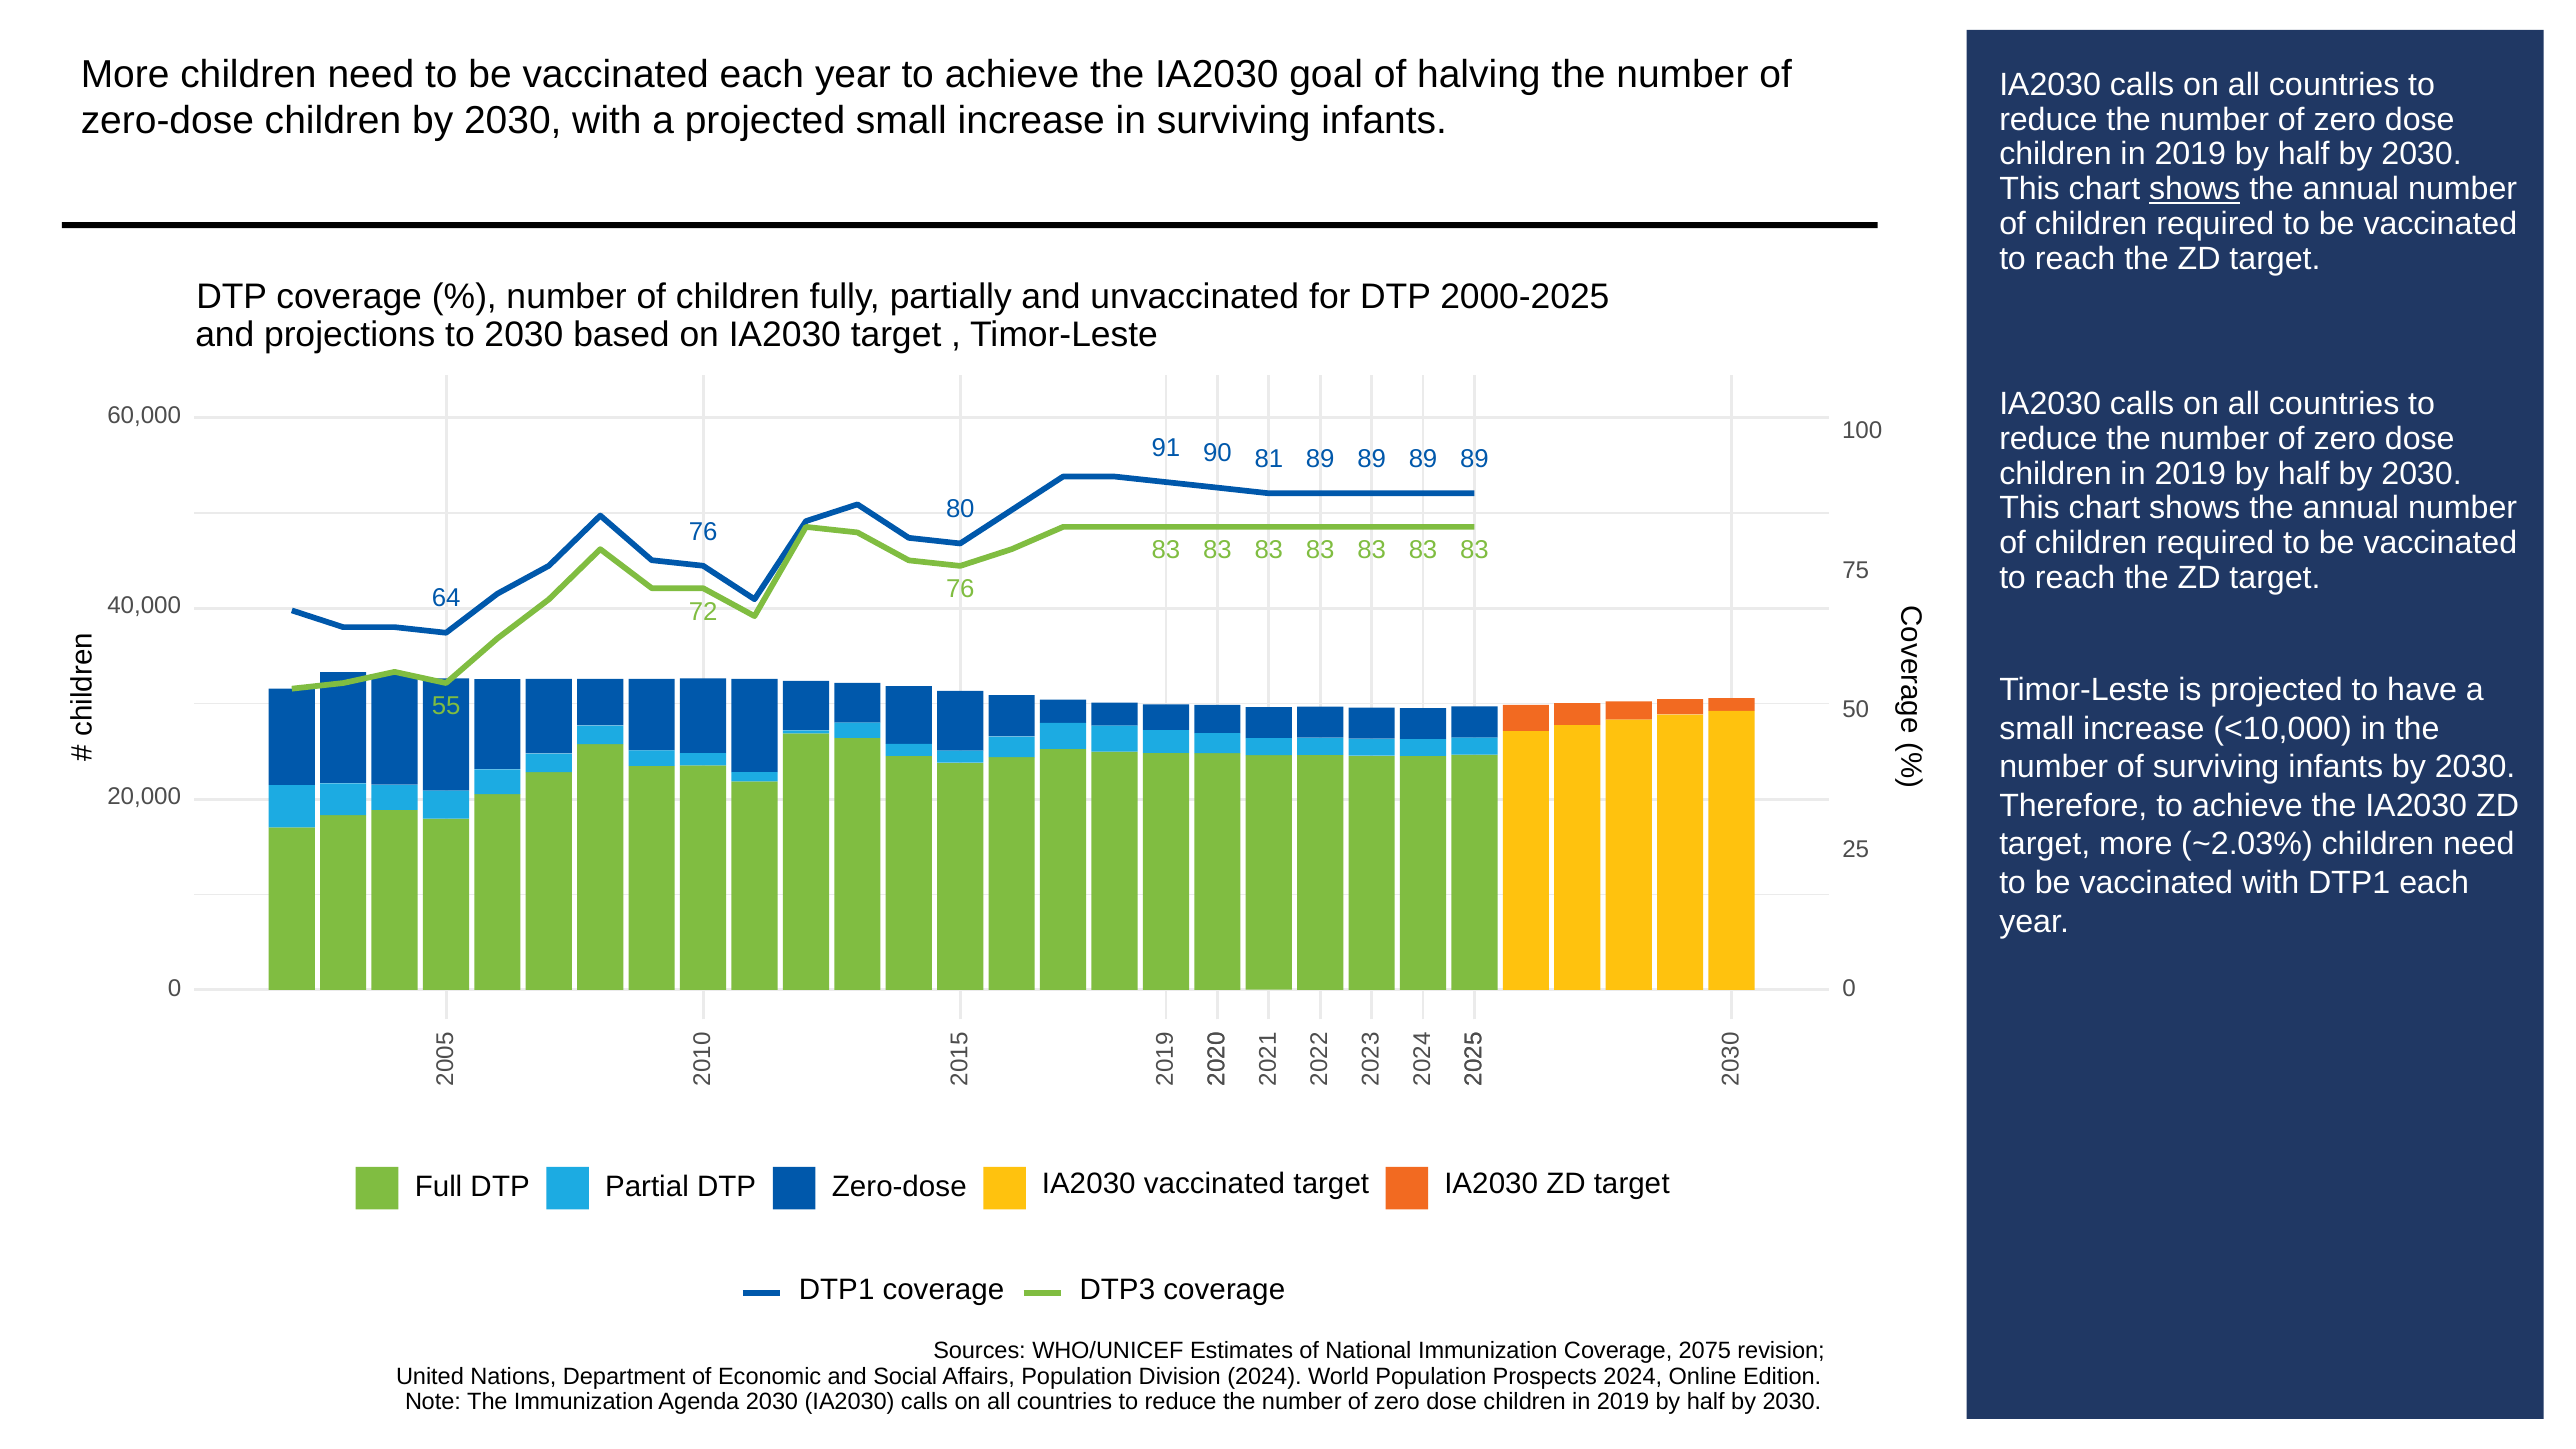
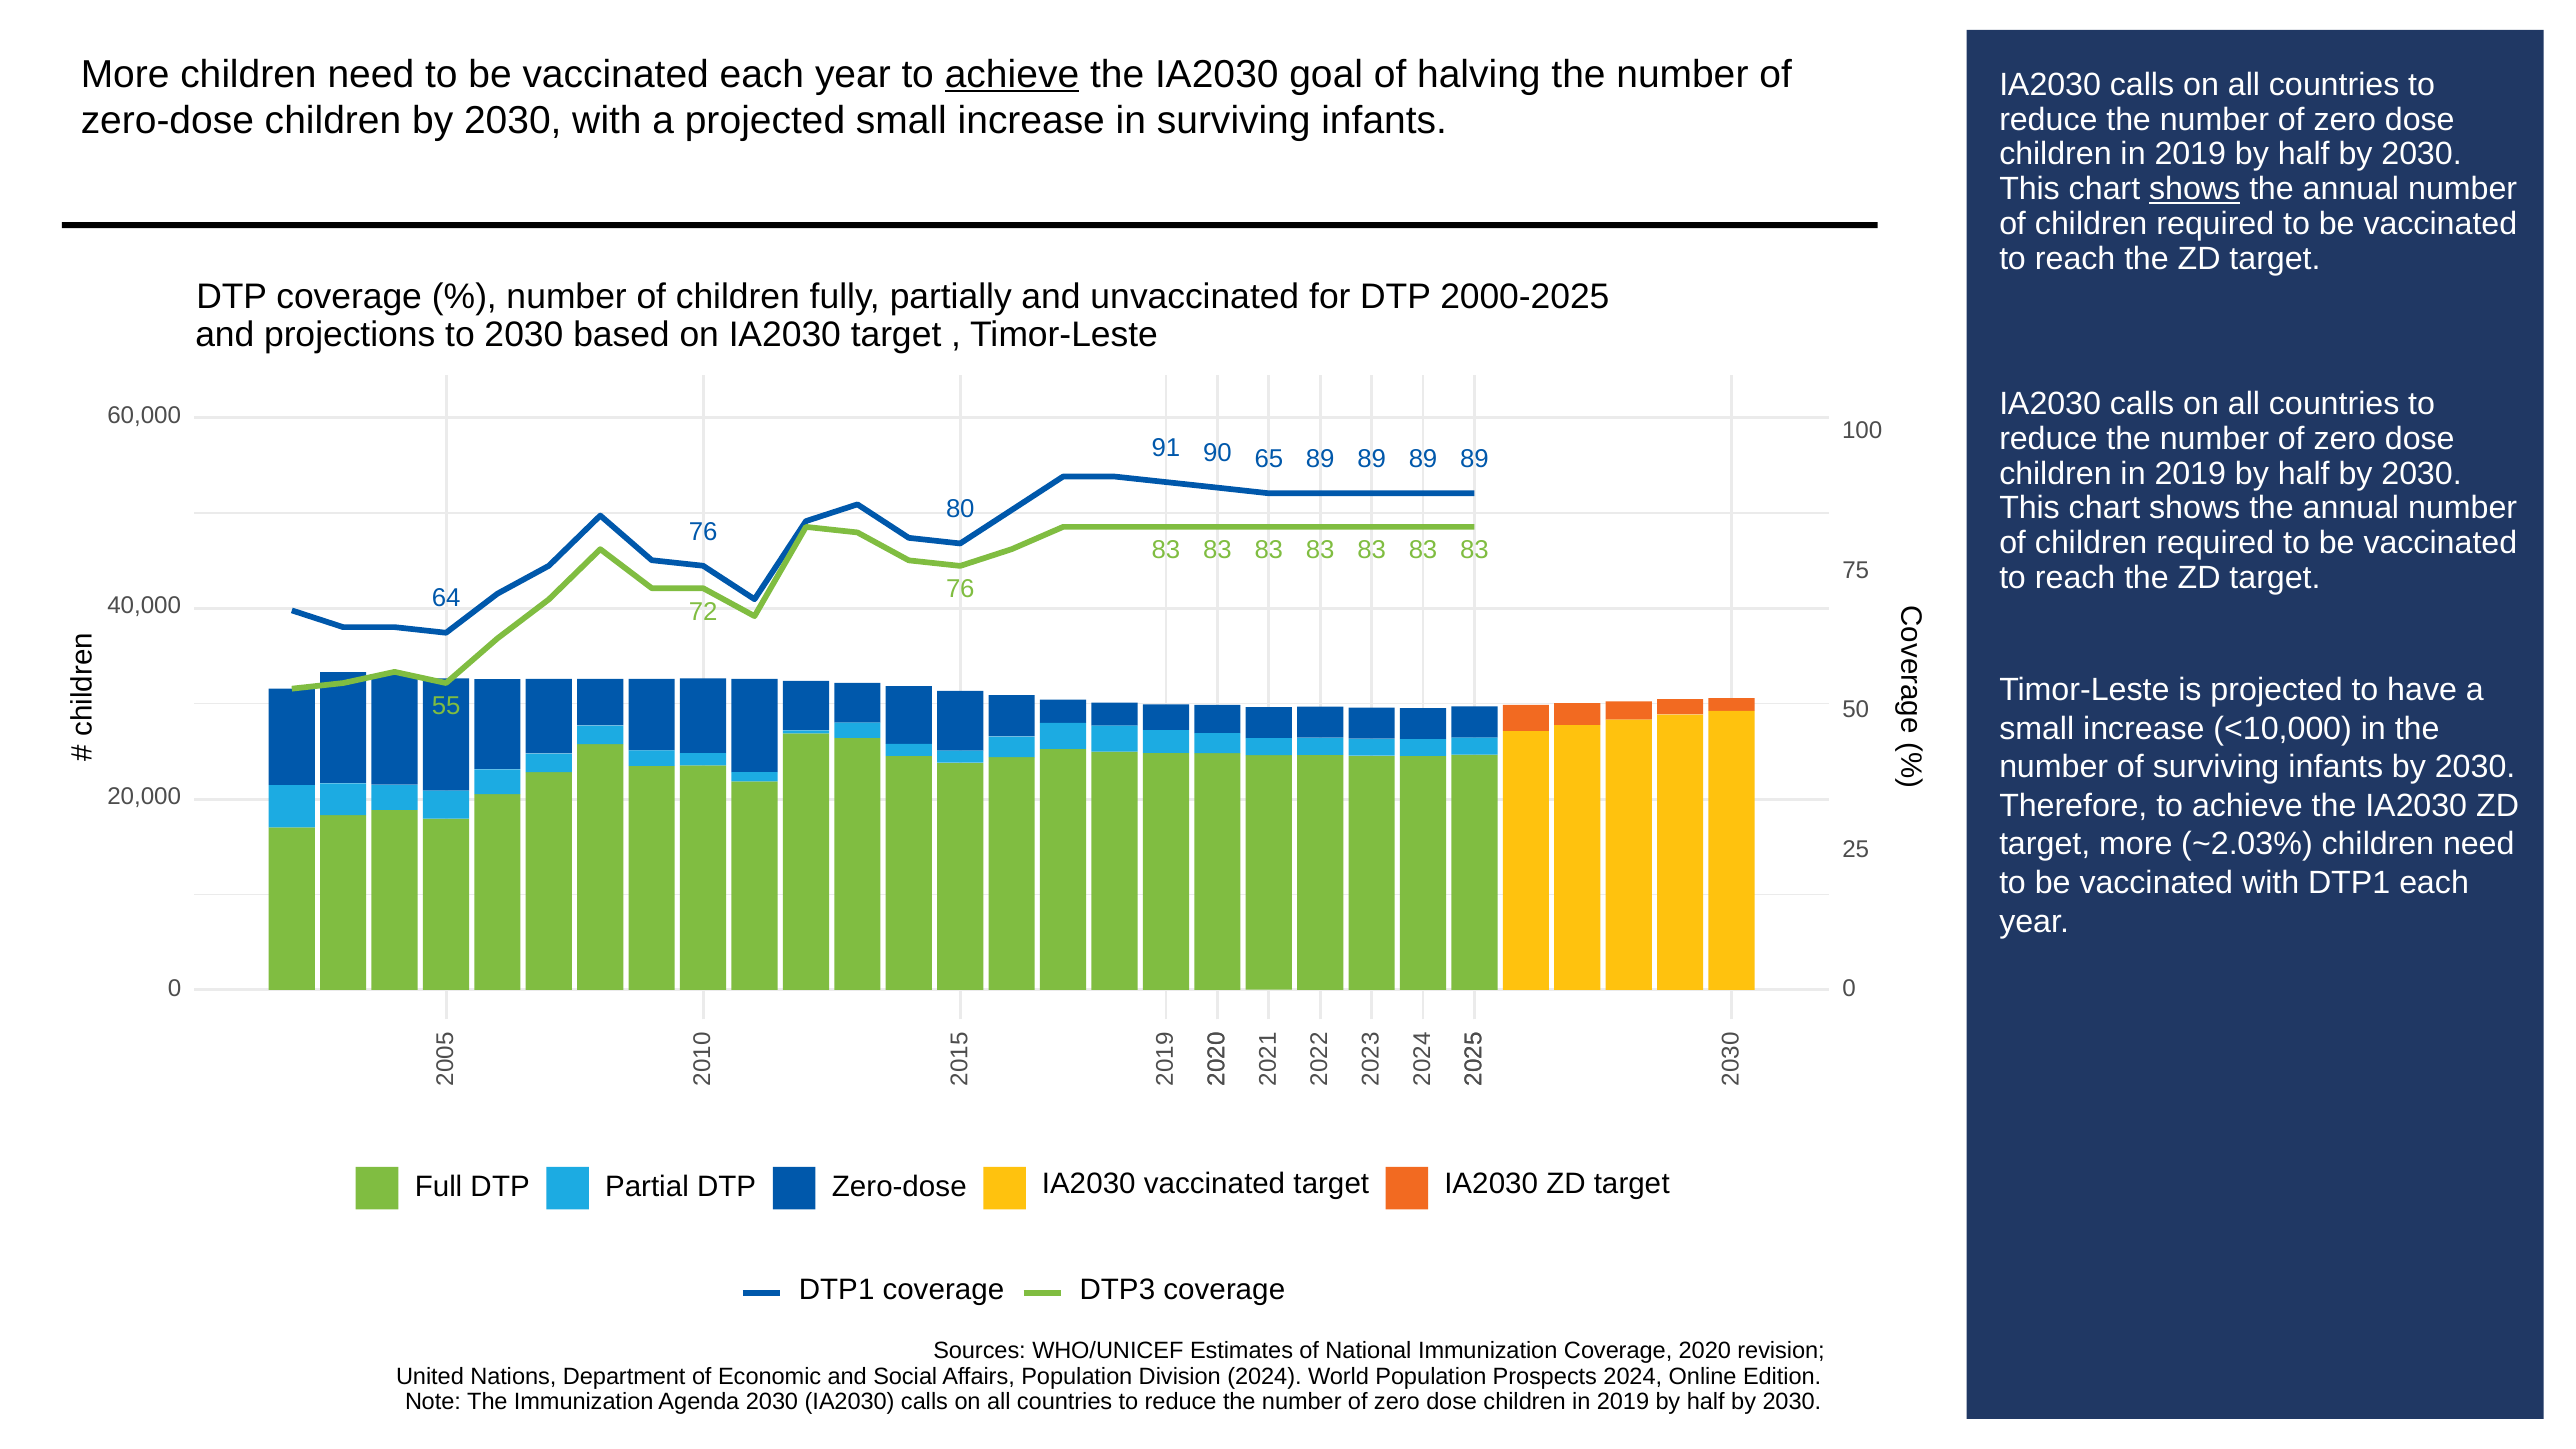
achieve at (1012, 74) underline: none -> present
81: 81 -> 65
2075: 2075 -> 2020
